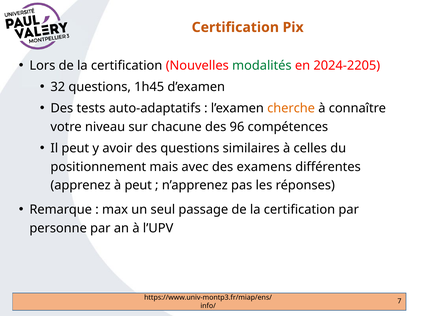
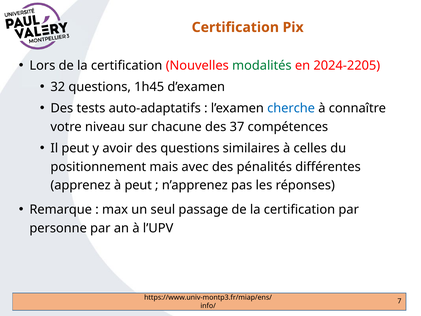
cherche colour: orange -> blue
96: 96 -> 37
examens: examens -> pénalités
